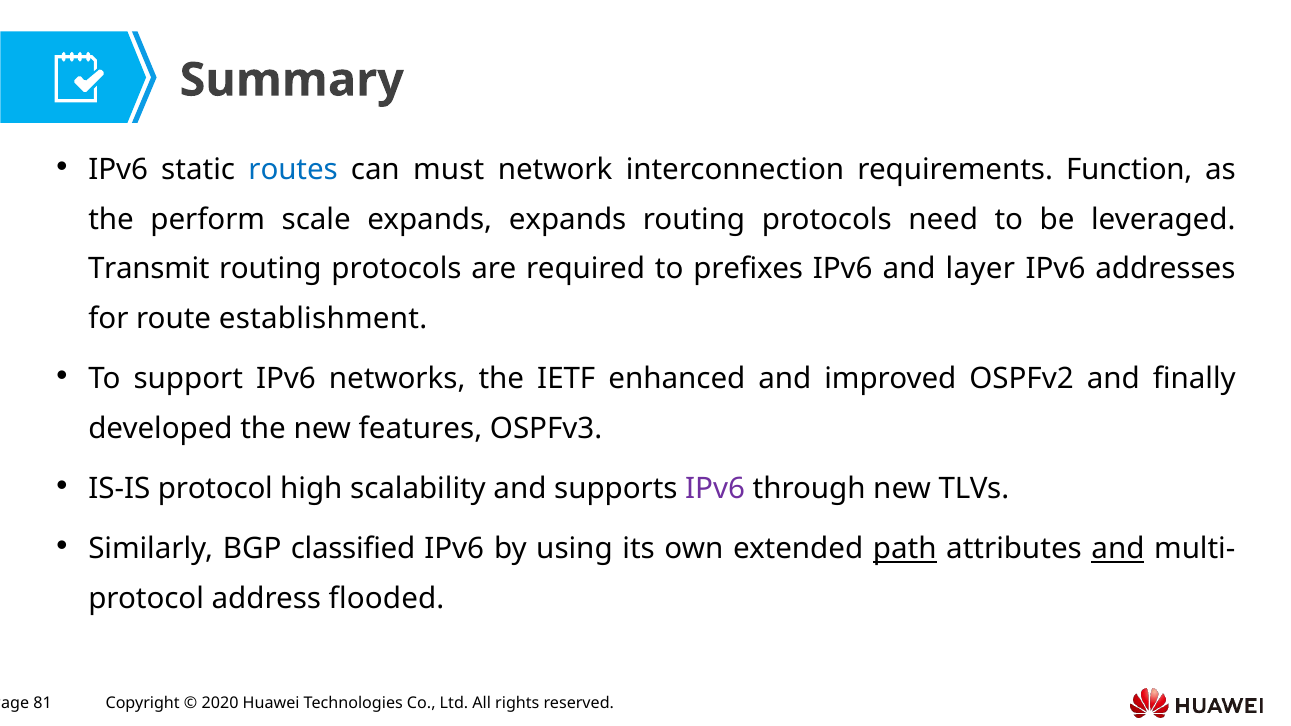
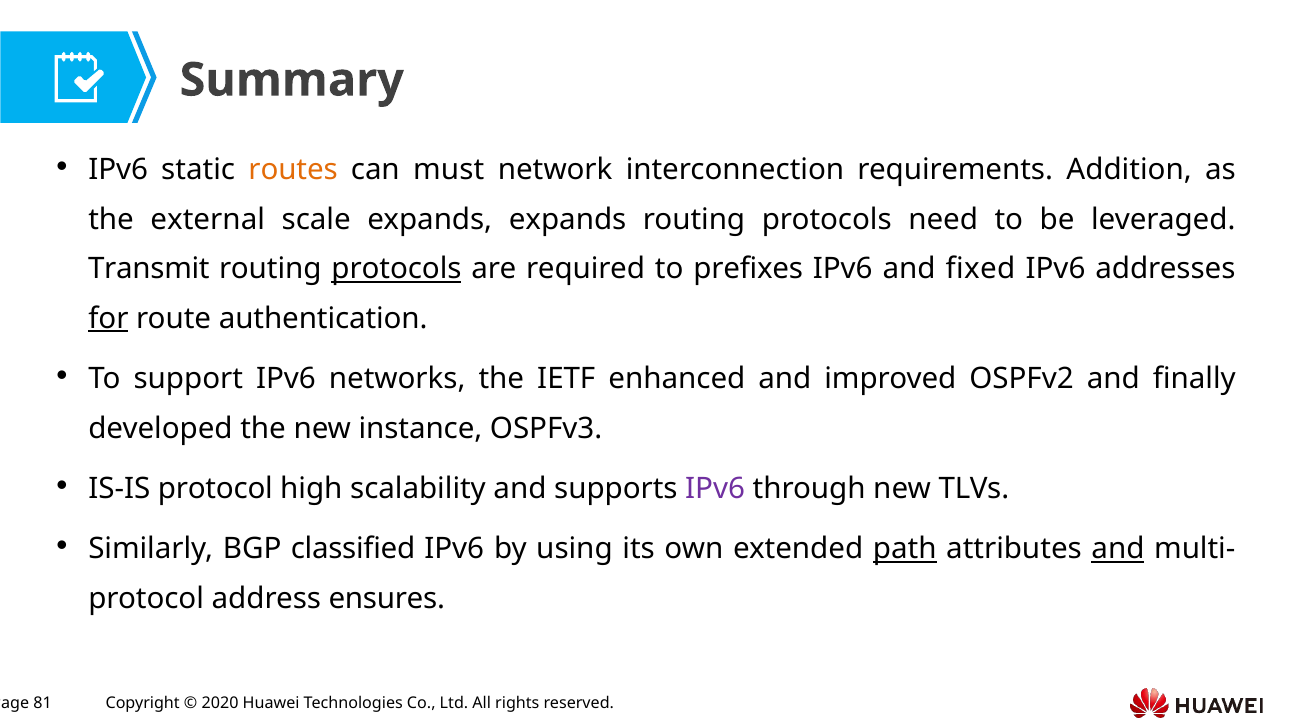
routes colour: blue -> orange
Function: Function -> Addition
perform: perform -> external
protocols at (396, 269) underline: none -> present
layer: layer -> fixed
for underline: none -> present
establishment: establishment -> authentication
features: features -> instance
flooded: flooded -> ensures
